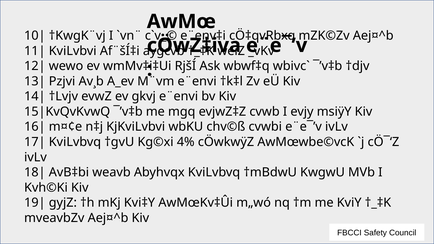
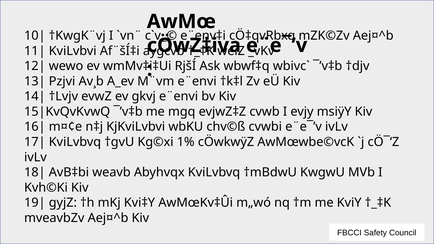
4%: 4% -> 1%
